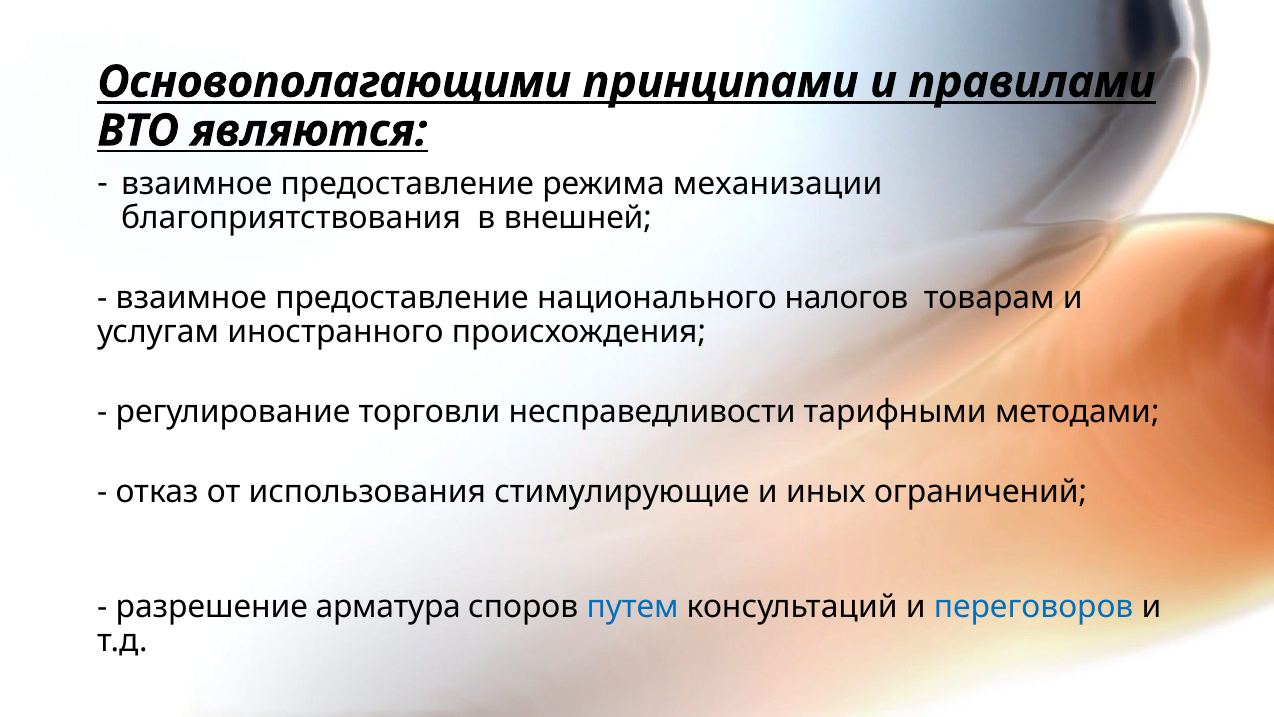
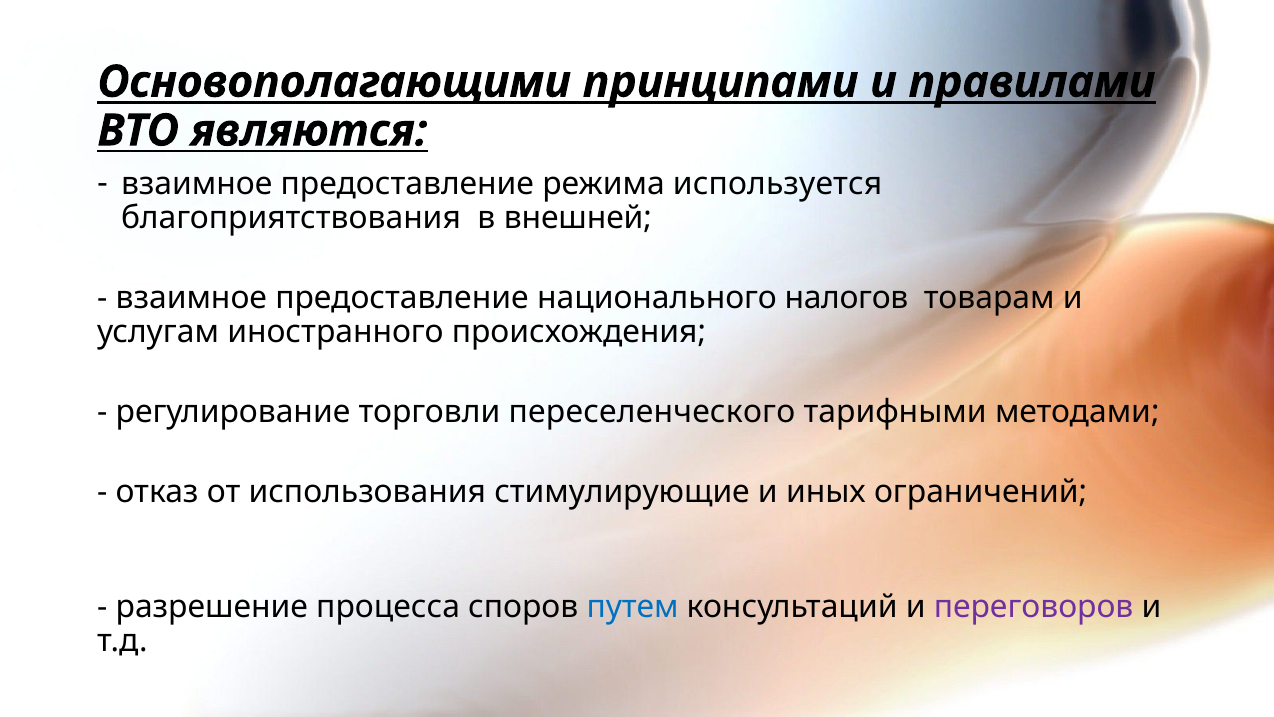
механизации: механизации -> используется
несправедливости: несправедливости -> переселенческого
арматура: арматура -> процесса
переговоров colour: blue -> purple
